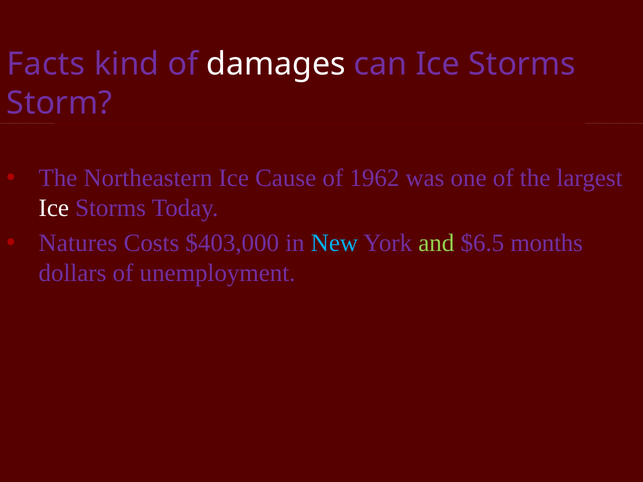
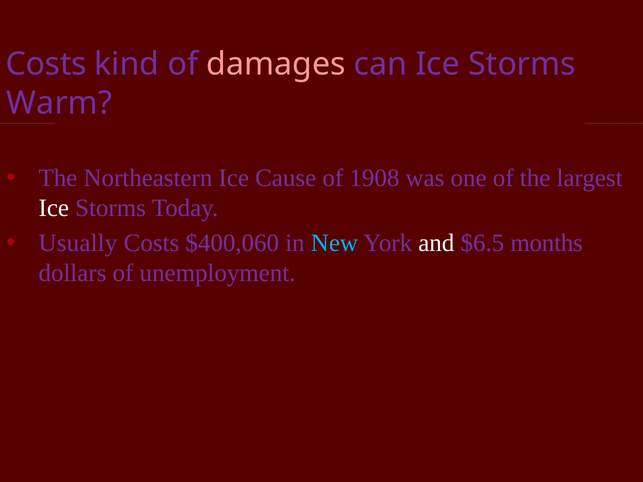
Facts at (46, 64): Facts -> Costs
damages colour: white -> pink
Storm at (59, 103): Storm -> Warm
1962: 1962 -> 1908
Natures: Natures -> Usually
$403,000: $403,000 -> $400,060
and colour: light green -> white
